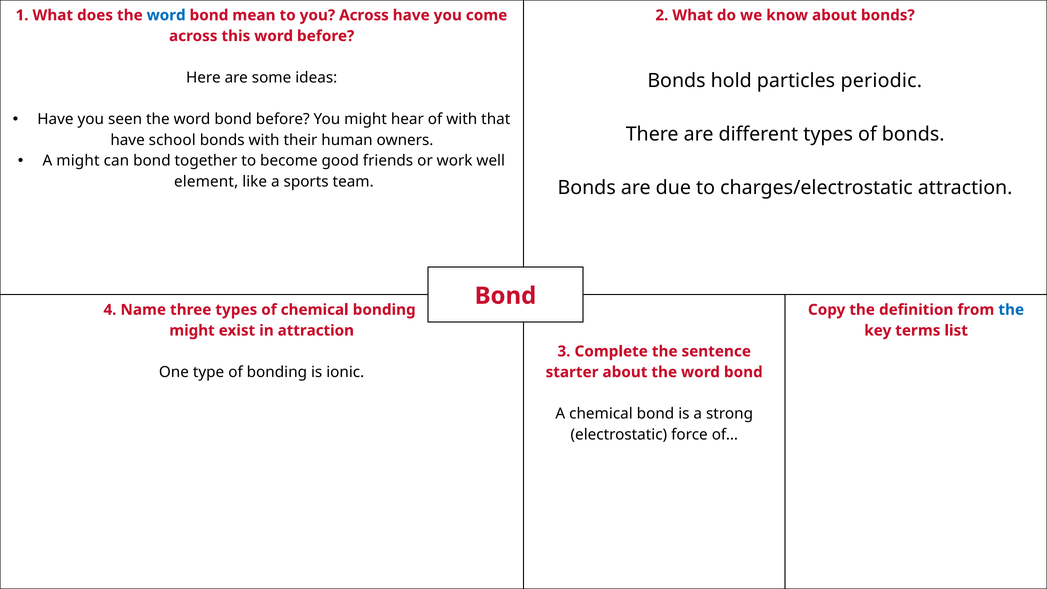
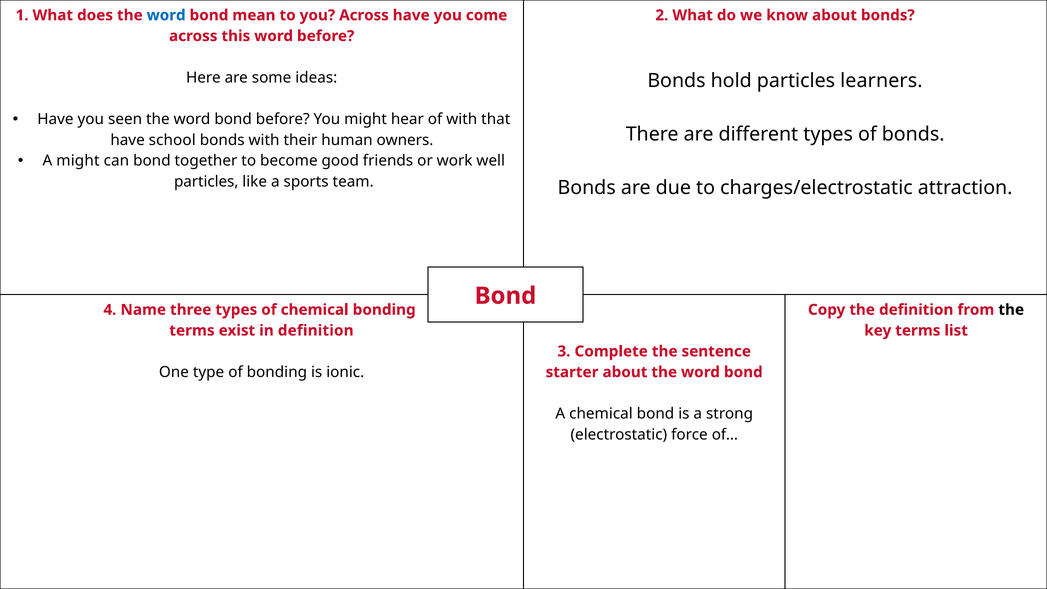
periodic: periodic -> learners
element at (206, 182): element -> particles
the at (1011, 310) colour: blue -> black
might at (192, 331): might -> terms
in attraction: attraction -> definition
